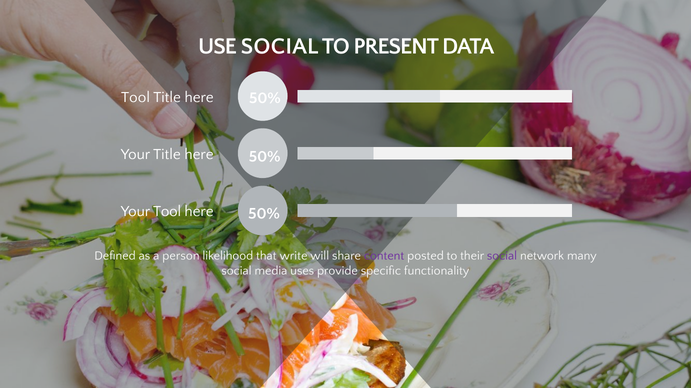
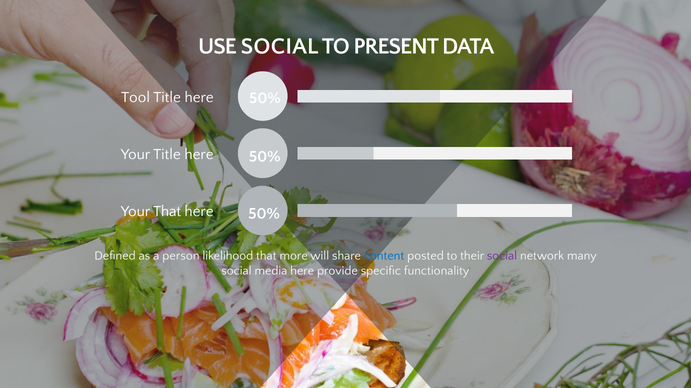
Your Tool: Tool -> That
write: write -> more
content colour: purple -> blue
media uses: uses -> here
